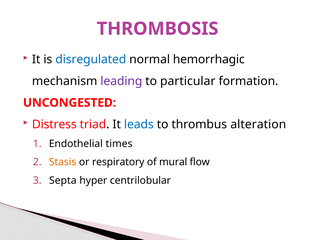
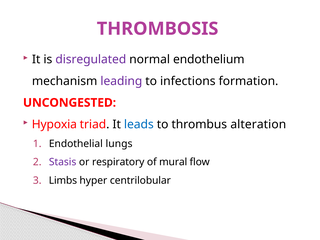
disregulated colour: blue -> purple
hemorrhagic: hemorrhagic -> endothelium
particular: particular -> infections
Distress: Distress -> Hypoxia
times: times -> lungs
Stasis colour: orange -> purple
Septa: Septa -> Limbs
